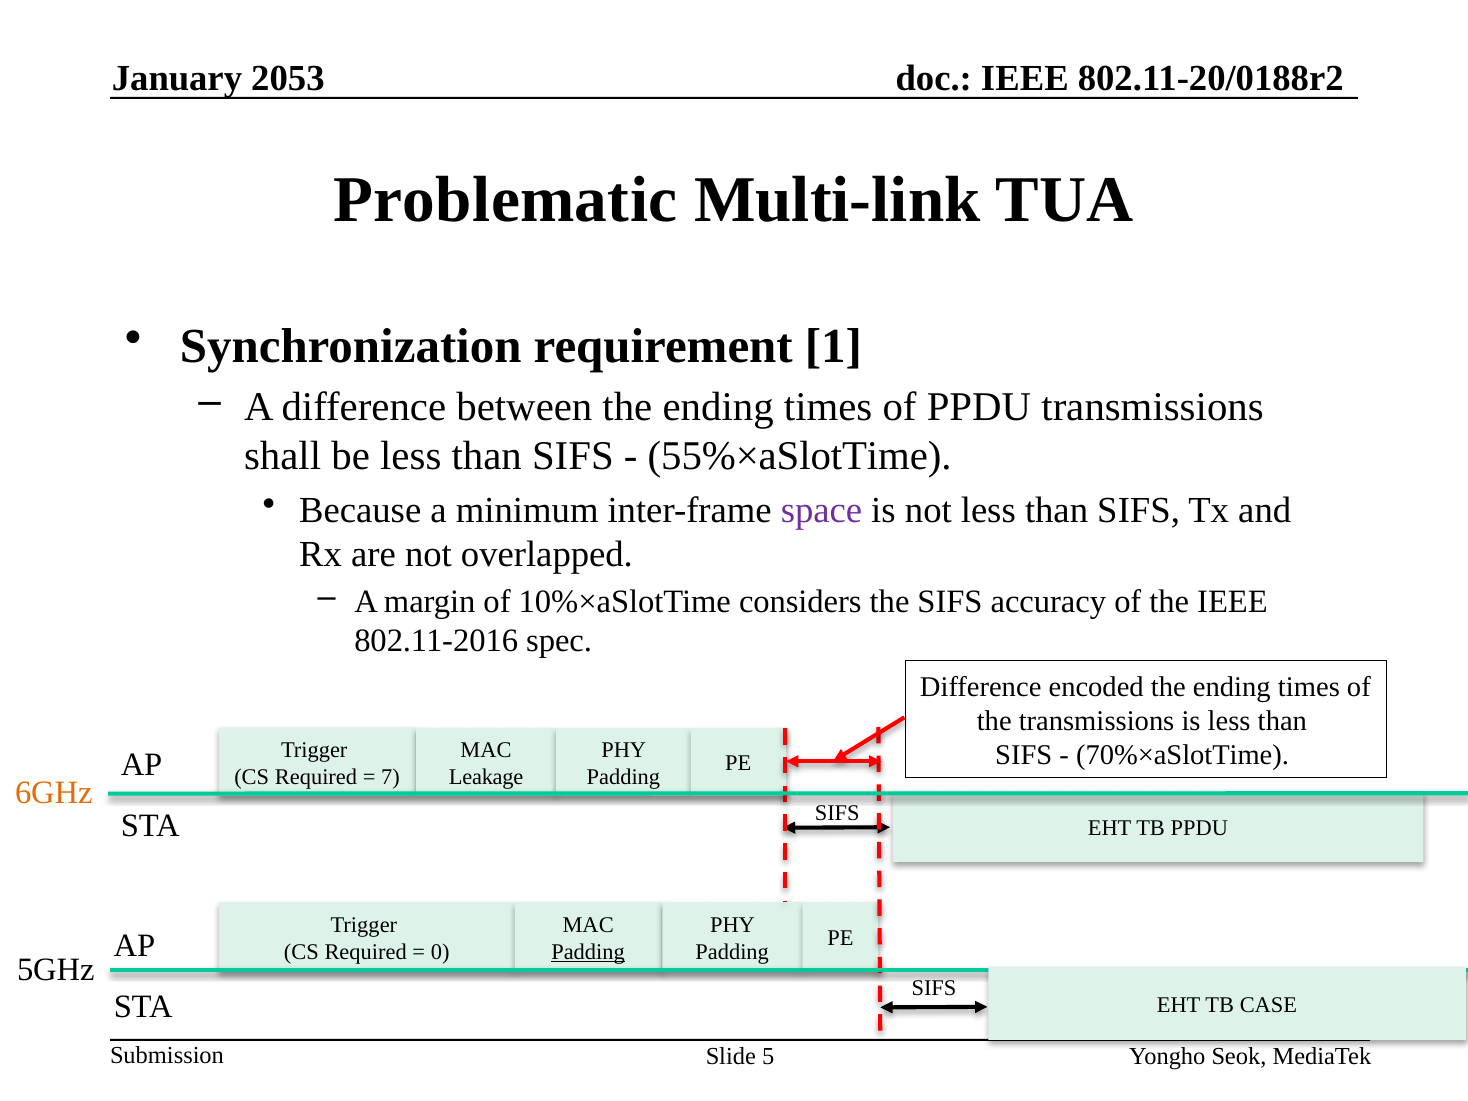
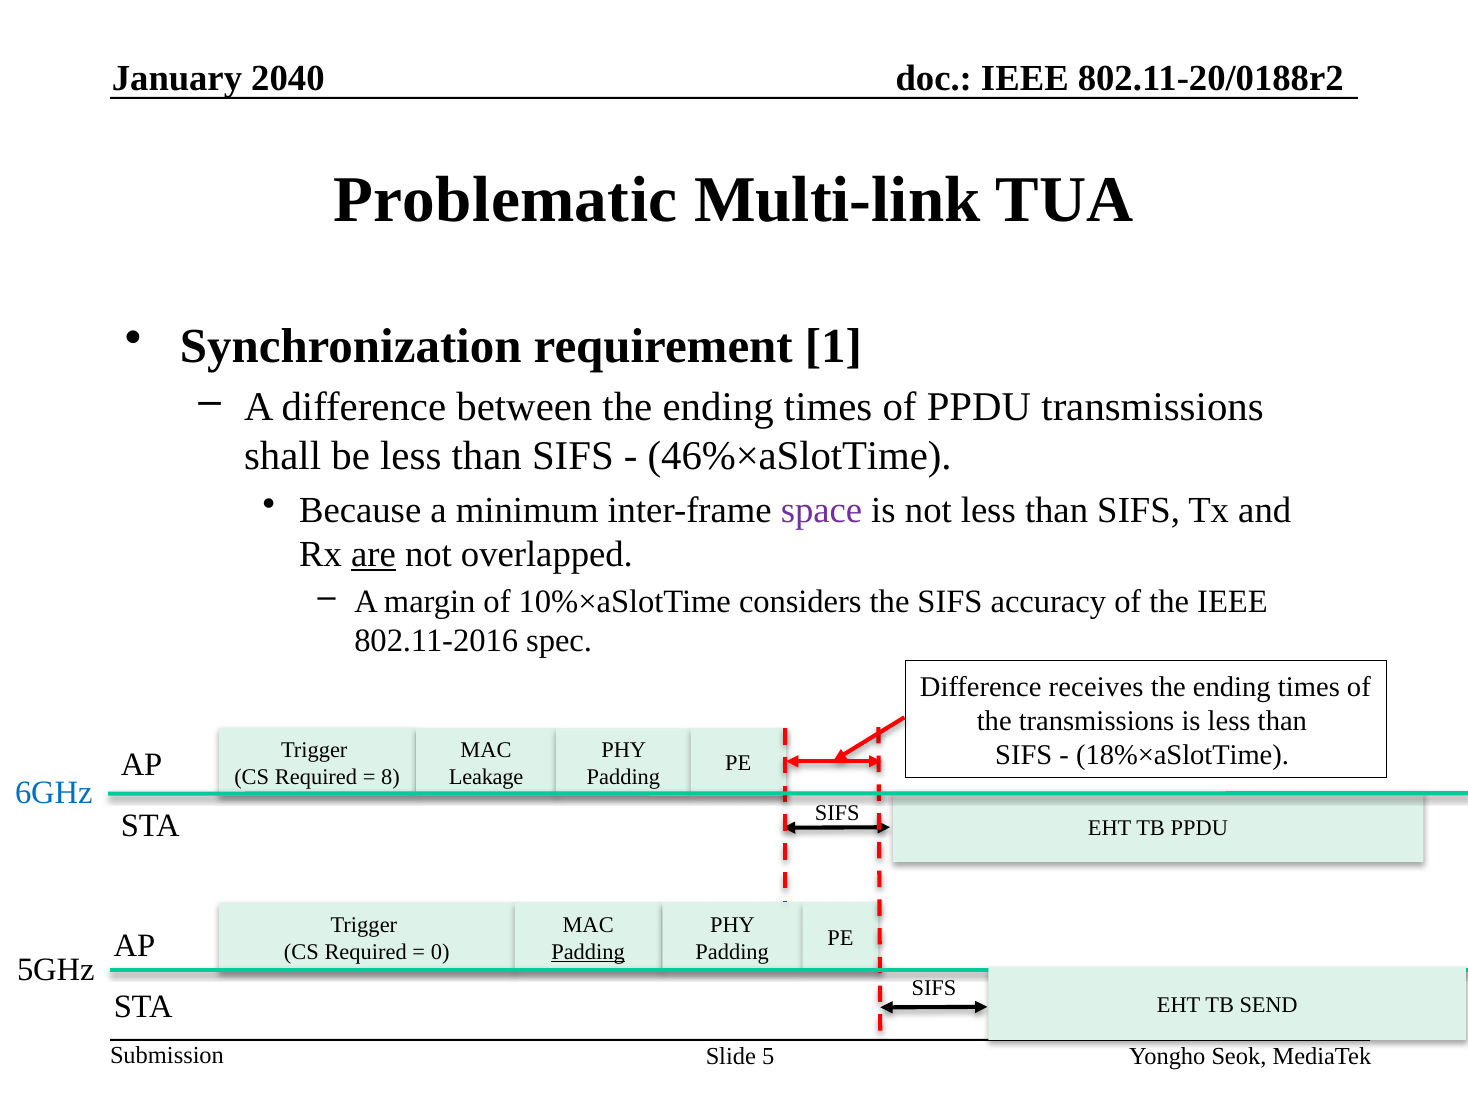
2053: 2053 -> 2040
55%×aSlotTime: 55%×aSlotTime -> 46%×aSlotTime
are underline: none -> present
encoded: encoded -> receives
70%×aSlotTime: 70%×aSlotTime -> 18%×aSlotTime
7: 7 -> 8
6GHz colour: orange -> blue
CASE: CASE -> SEND
